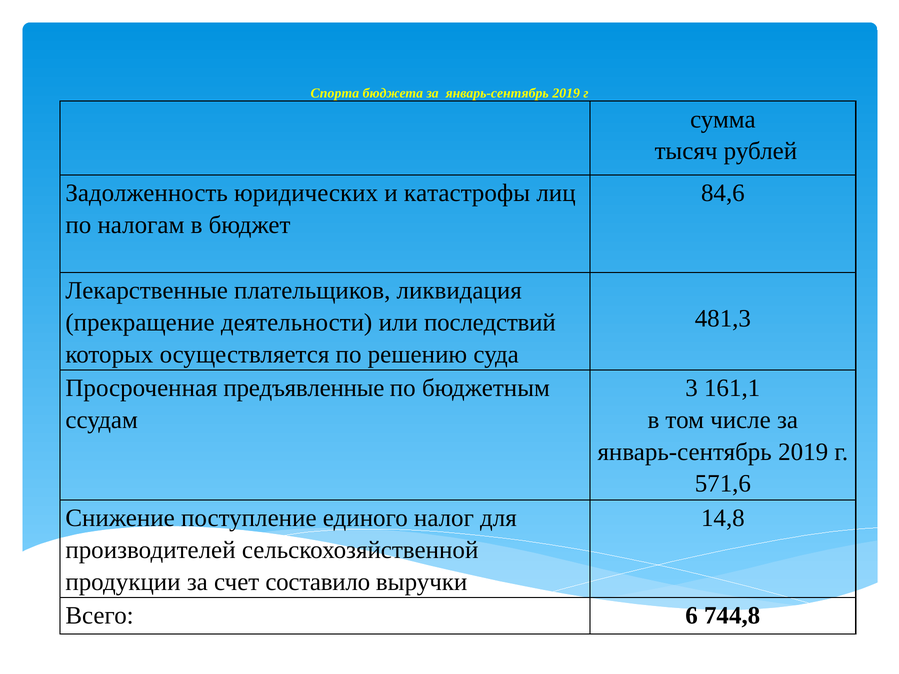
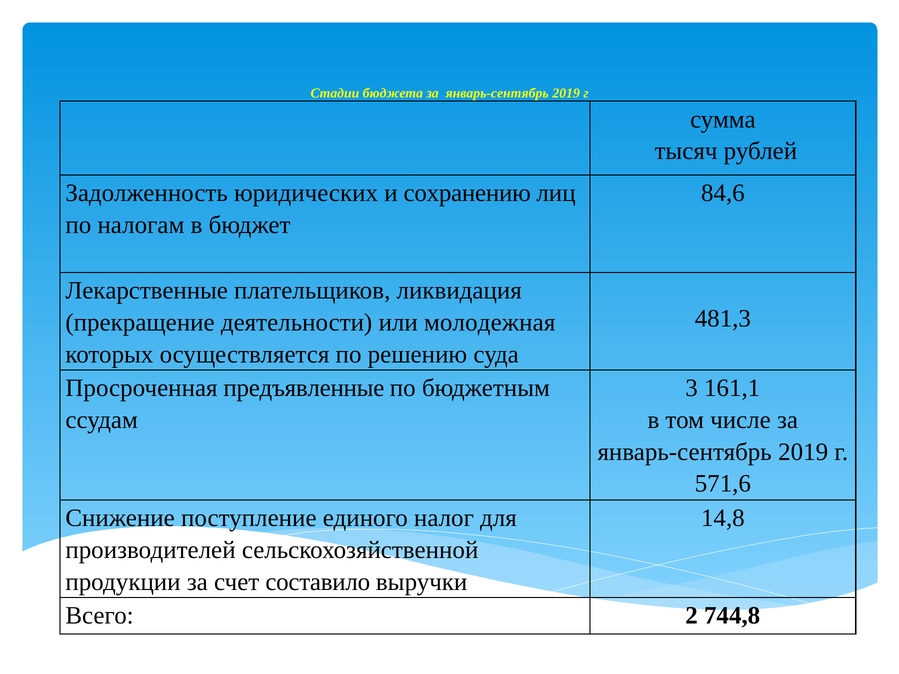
Спорта: Спорта -> Стадии
катастрофы: катастрофы -> сохранению
последствий: последствий -> молодежная
6: 6 -> 2
